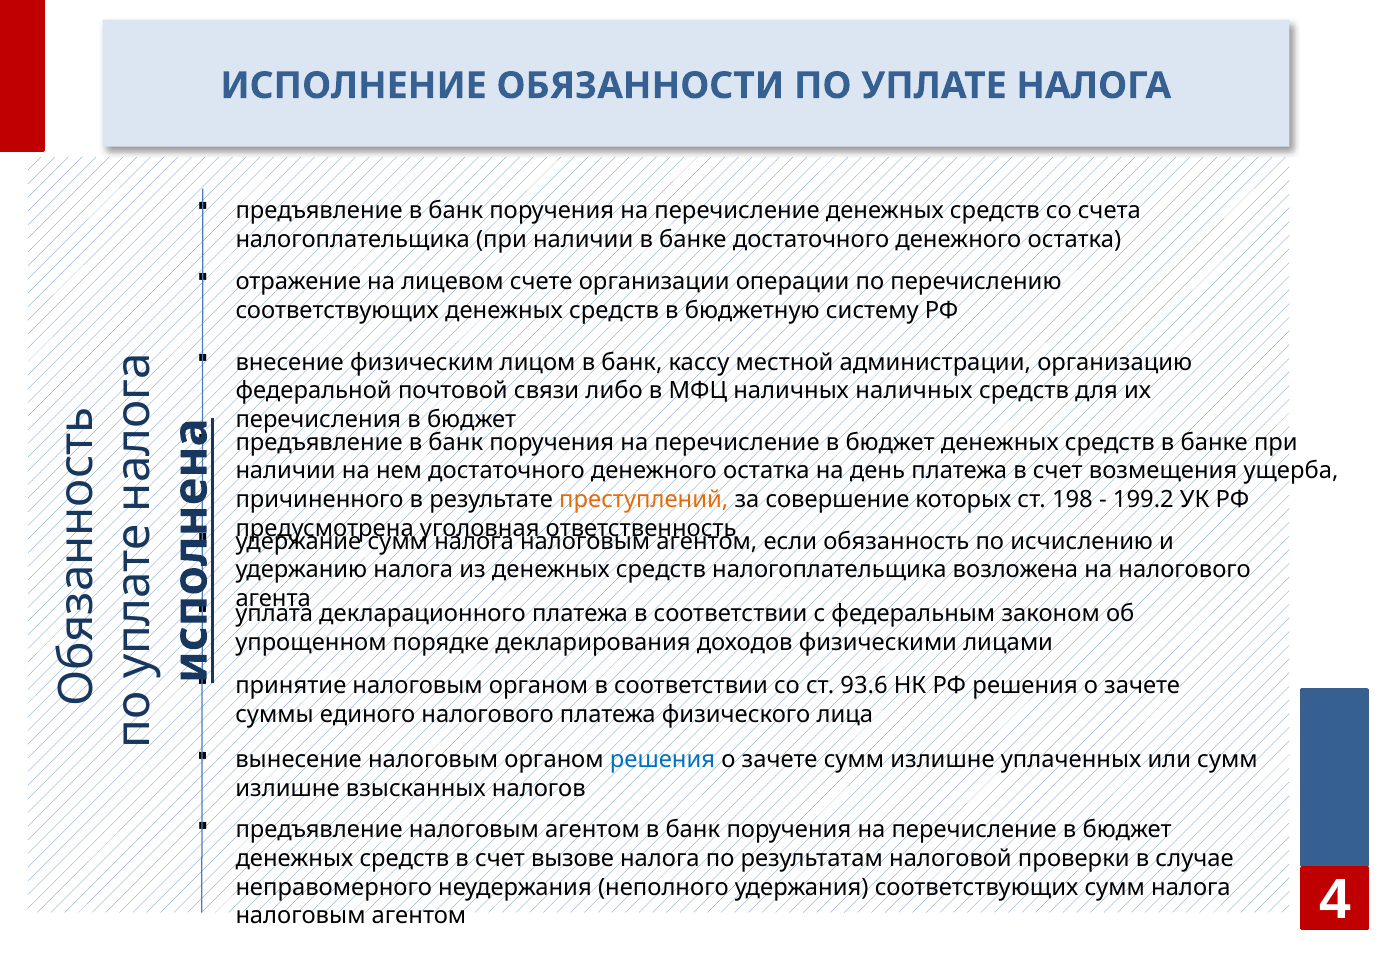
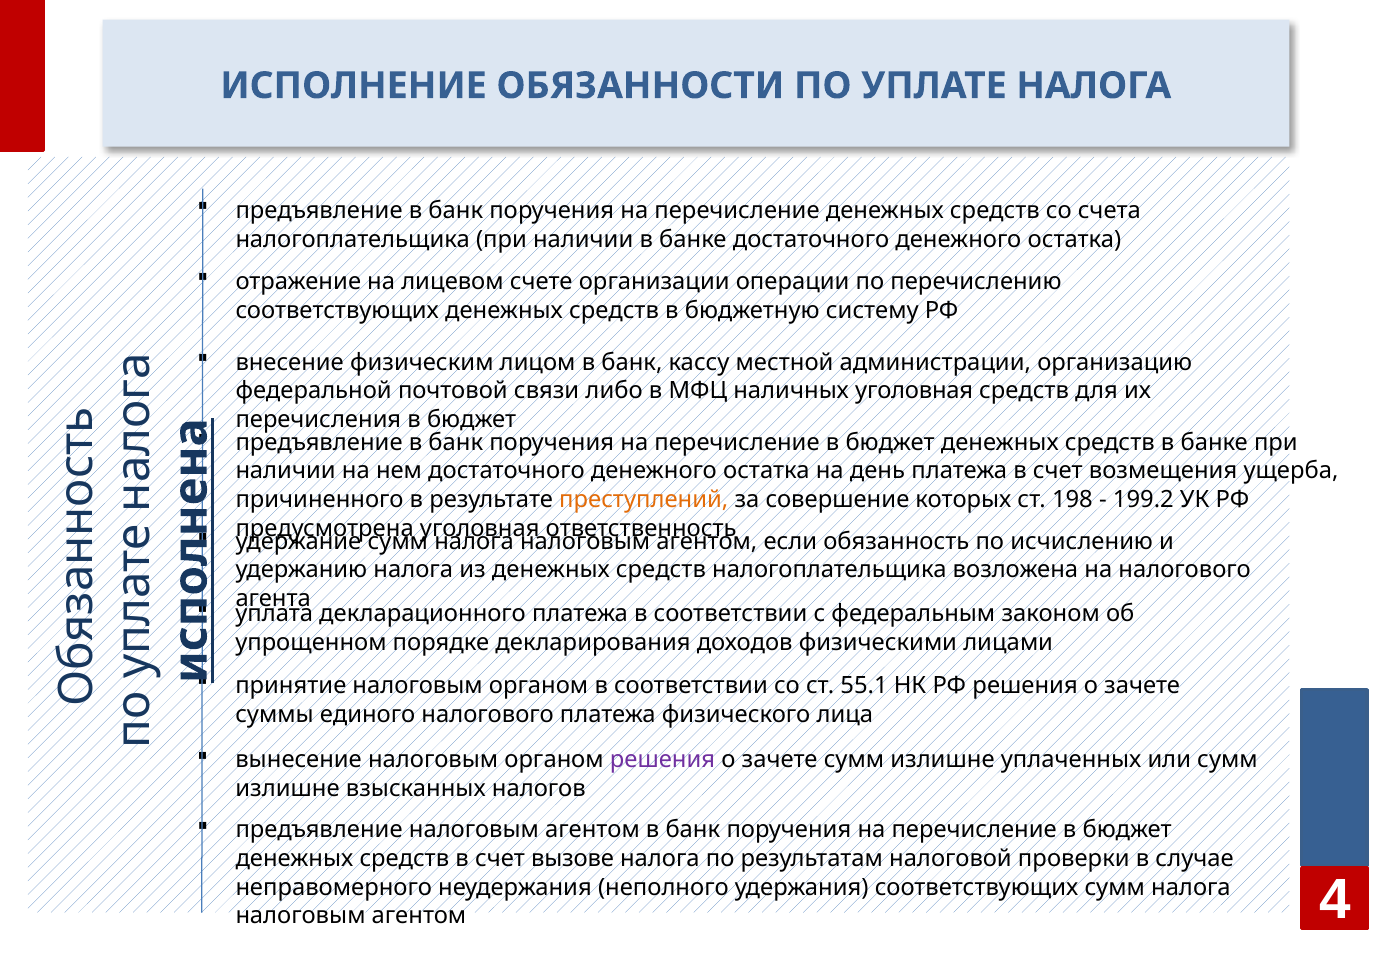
наличных наличных: наличных -> уголовная
93.6: 93.6 -> 55.1
решения at (662, 760) colour: blue -> purple
